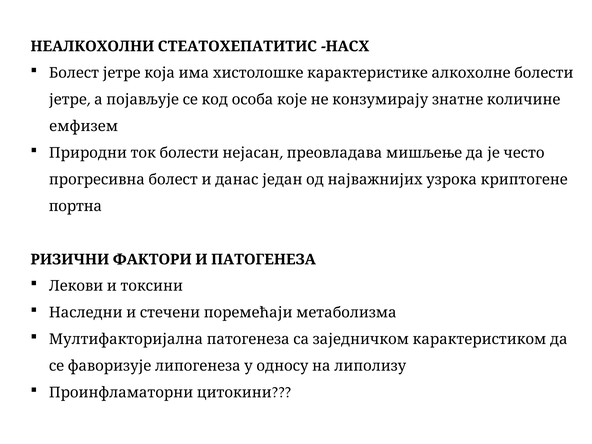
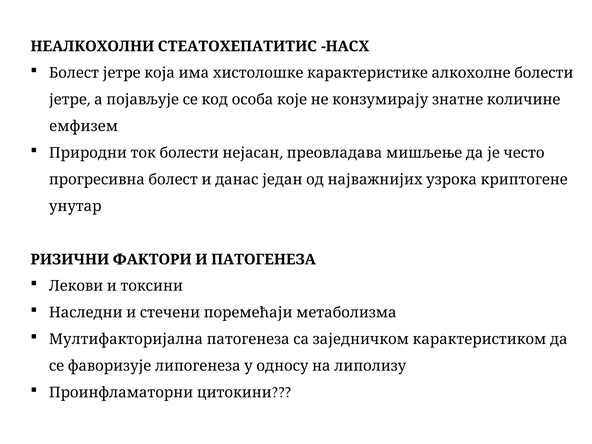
портна: портна -> унутар
